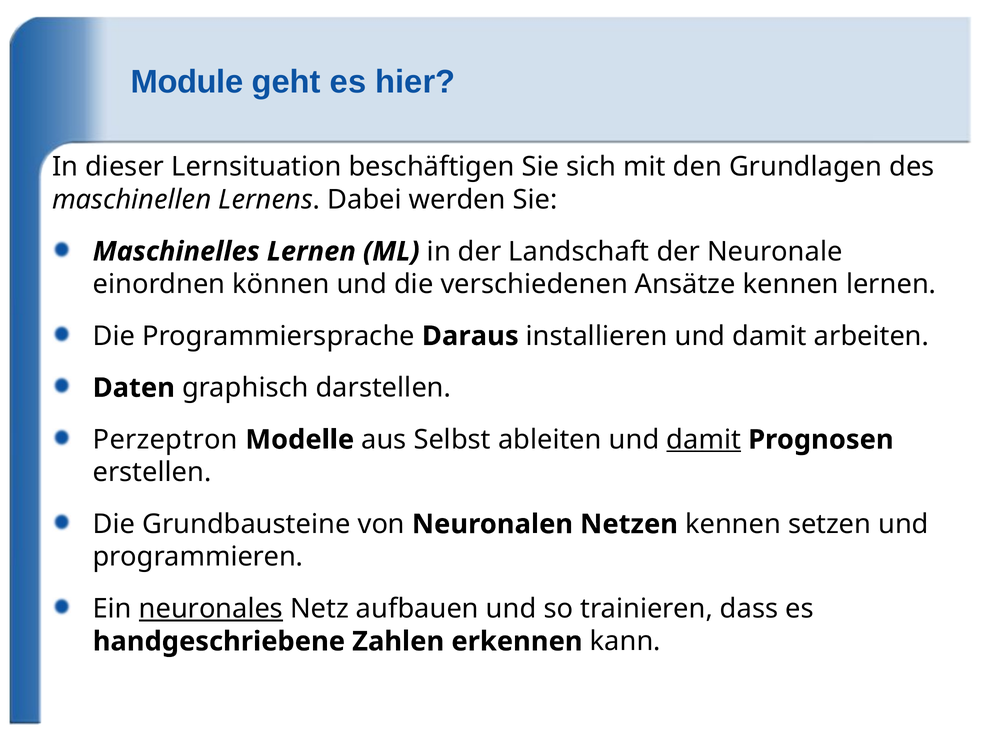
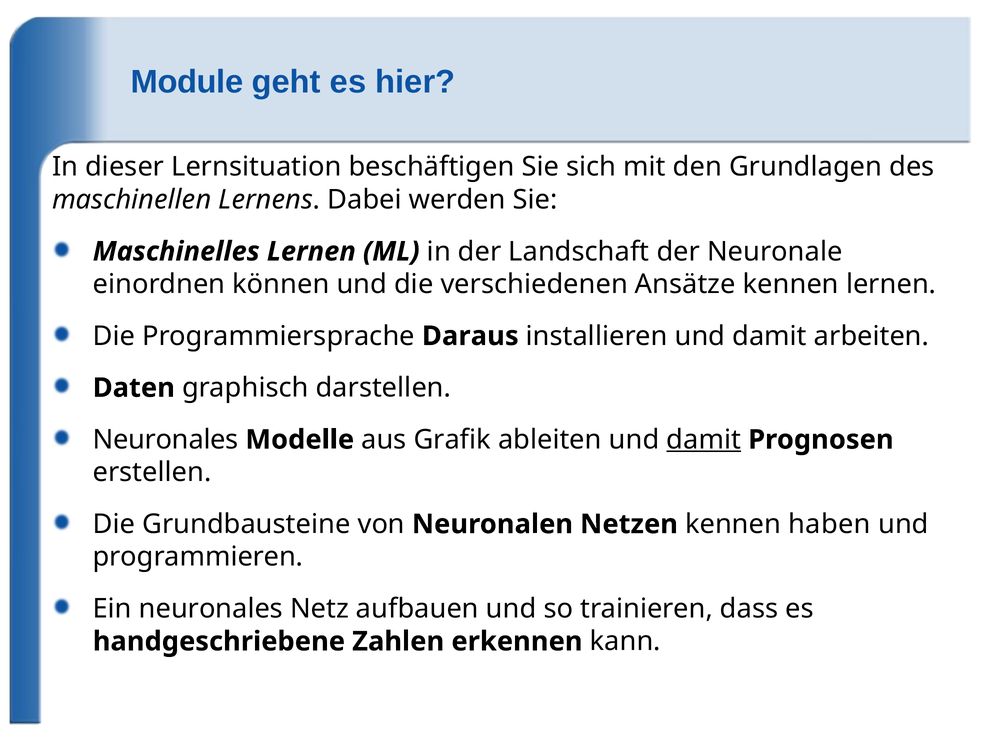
Perzeptron at (165, 440): Perzeptron -> Neuronales
Selbst: Selbst -> Grafik
setzen: setzen -> haben
neuronales at (211, 609) underline: present -> none
